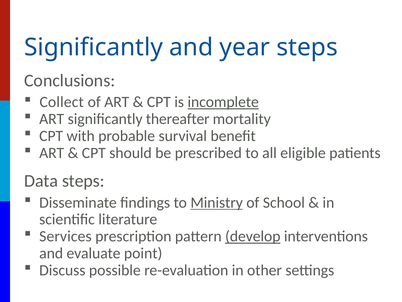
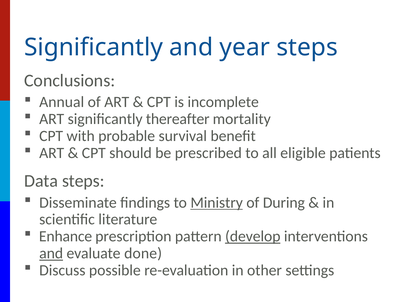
Collect: Collect -> Annual
incomplete underline: present -> none
School: School -> During
Services: Services -> Enhance
and at (51, 253) underline: none -> present
point: point -> done
